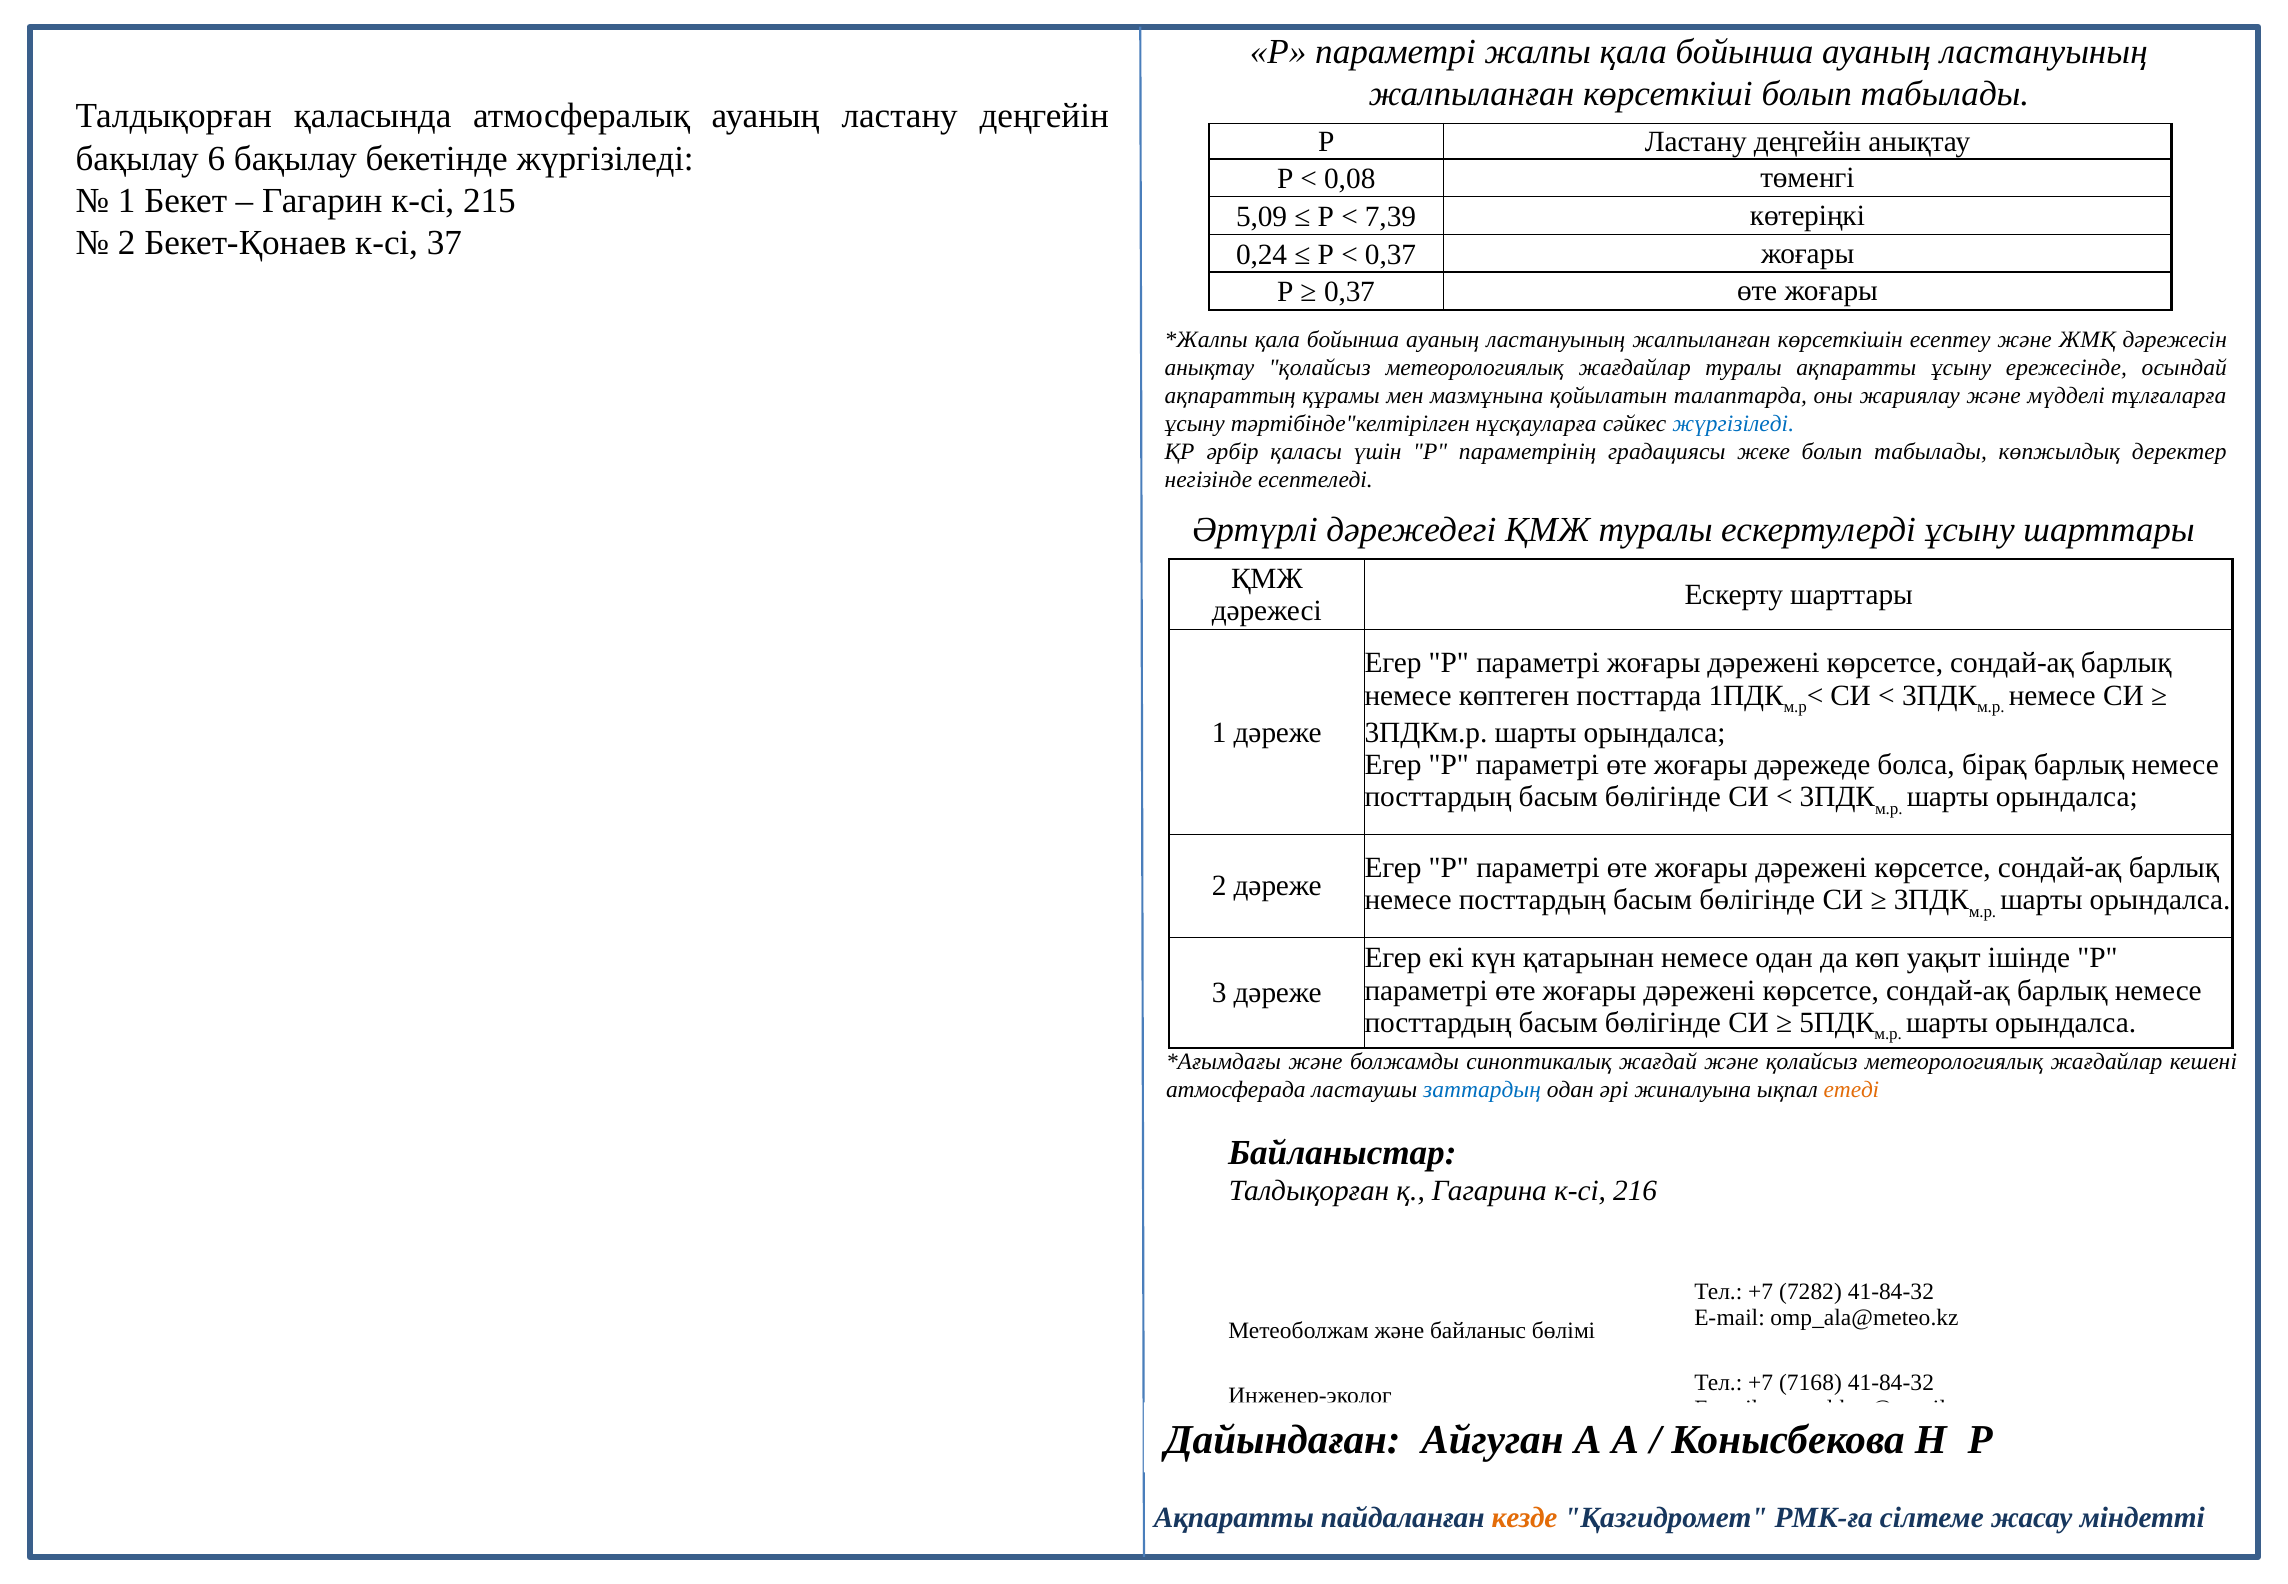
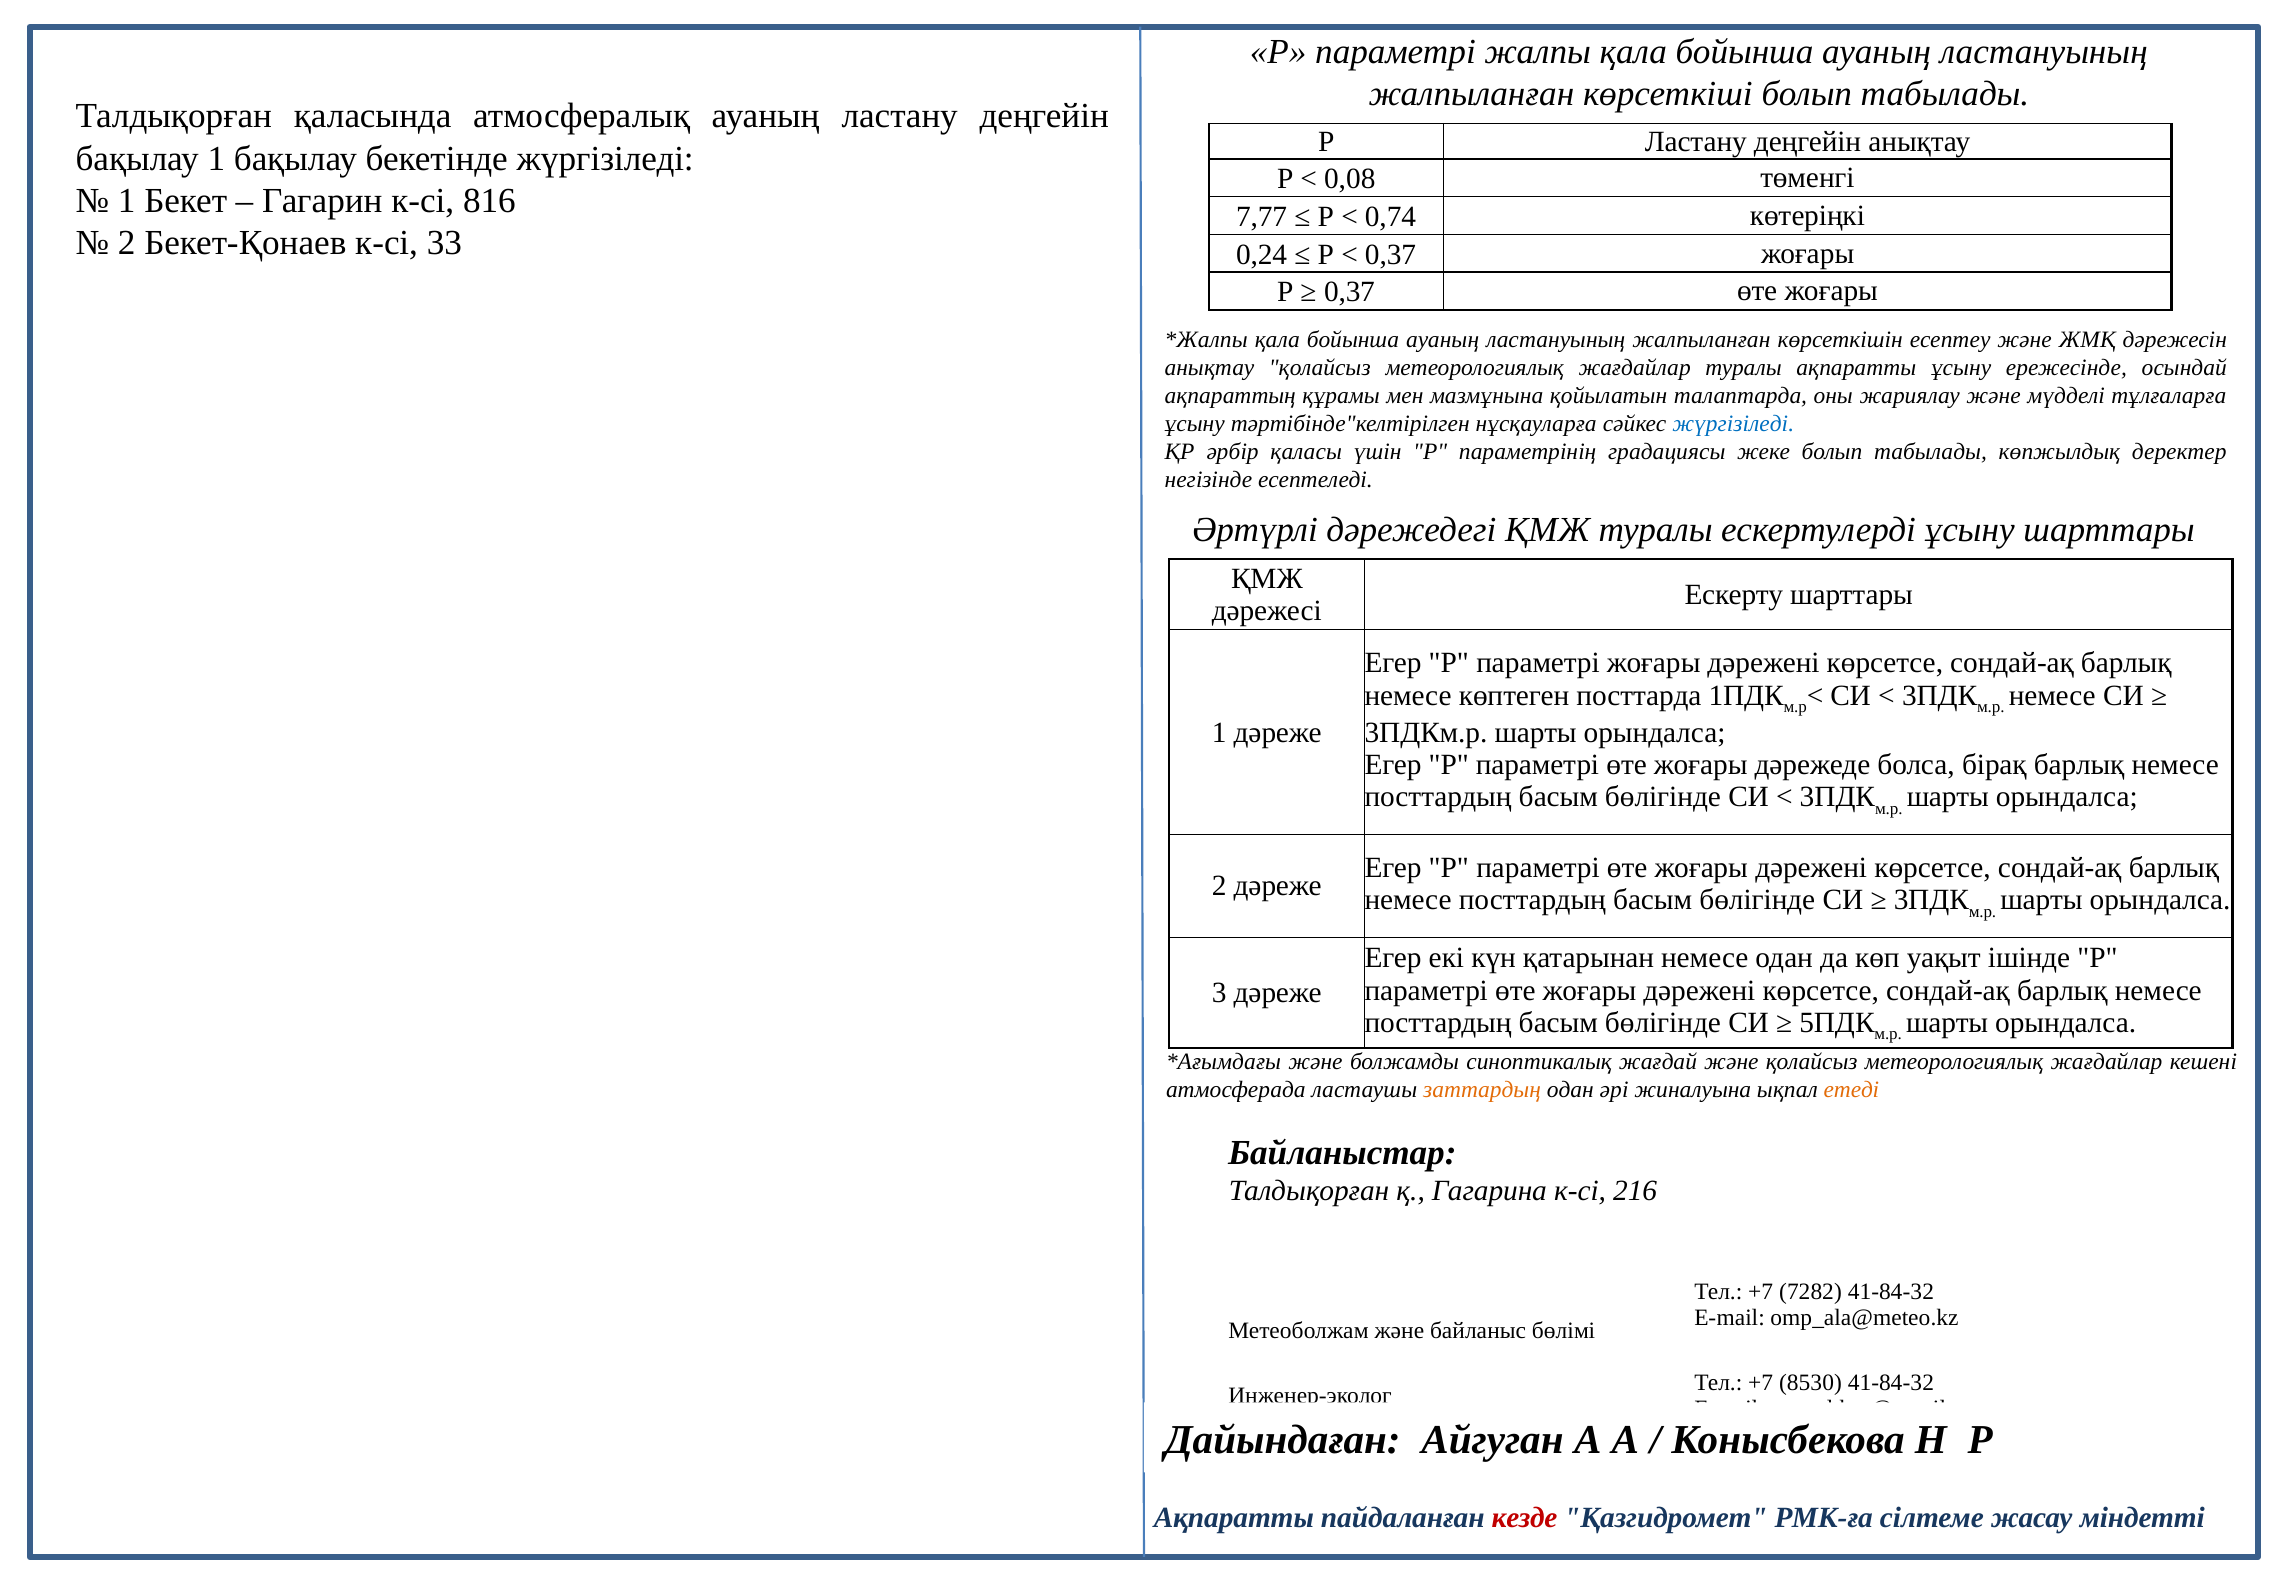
бақылау 6: 6 -> 1
215: 215 -> 816
5,09: 5,09 -> 7,77
7,39: 7,39 -> 0,74
37: 37 -> 33
заттардың colour: blue -> orange
7168: 7168 -> 8530
кезде colour: orange -> red
